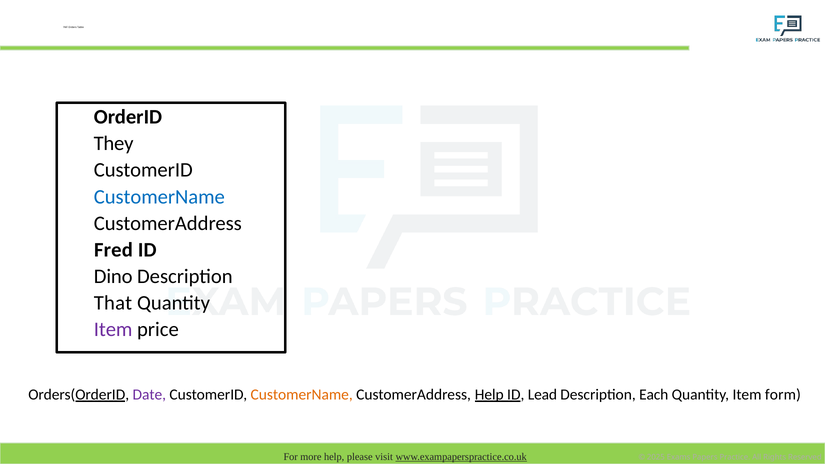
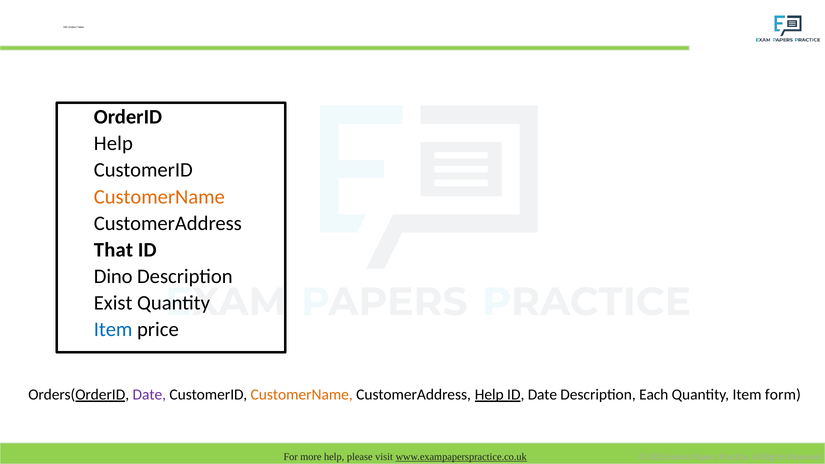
They at (114, 144): They -> Help
CustomerName at (159, 197) colour: blue -> orange
Fred: Fred -> That
That: That -> Exist
Item at (113, 330) colour: purple -> blue
ID Lead: Lead -> Date
